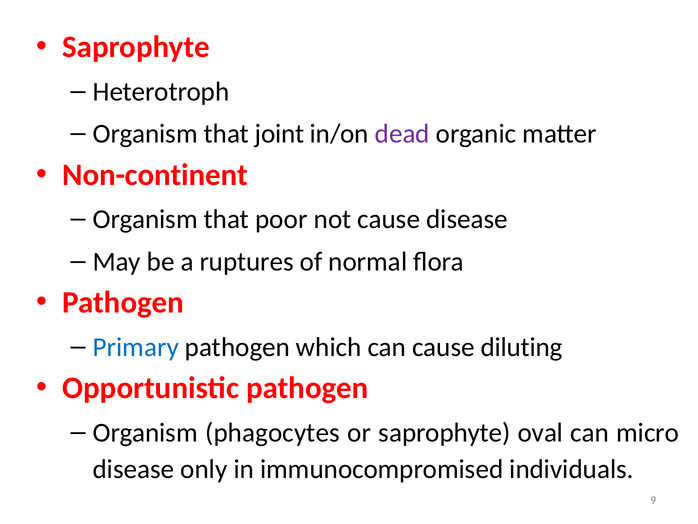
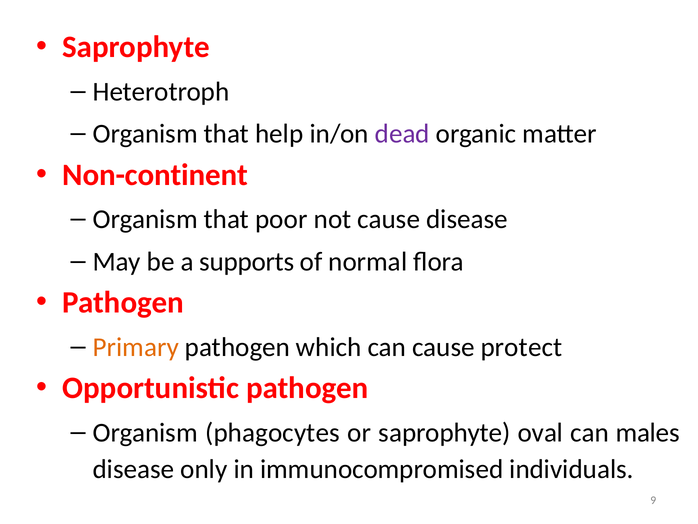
joint: joint -> help
ruptures: ruptures -> supports
Primary colour: blue -> orange
diluting: diluting -> protect
micro: micro -> males
